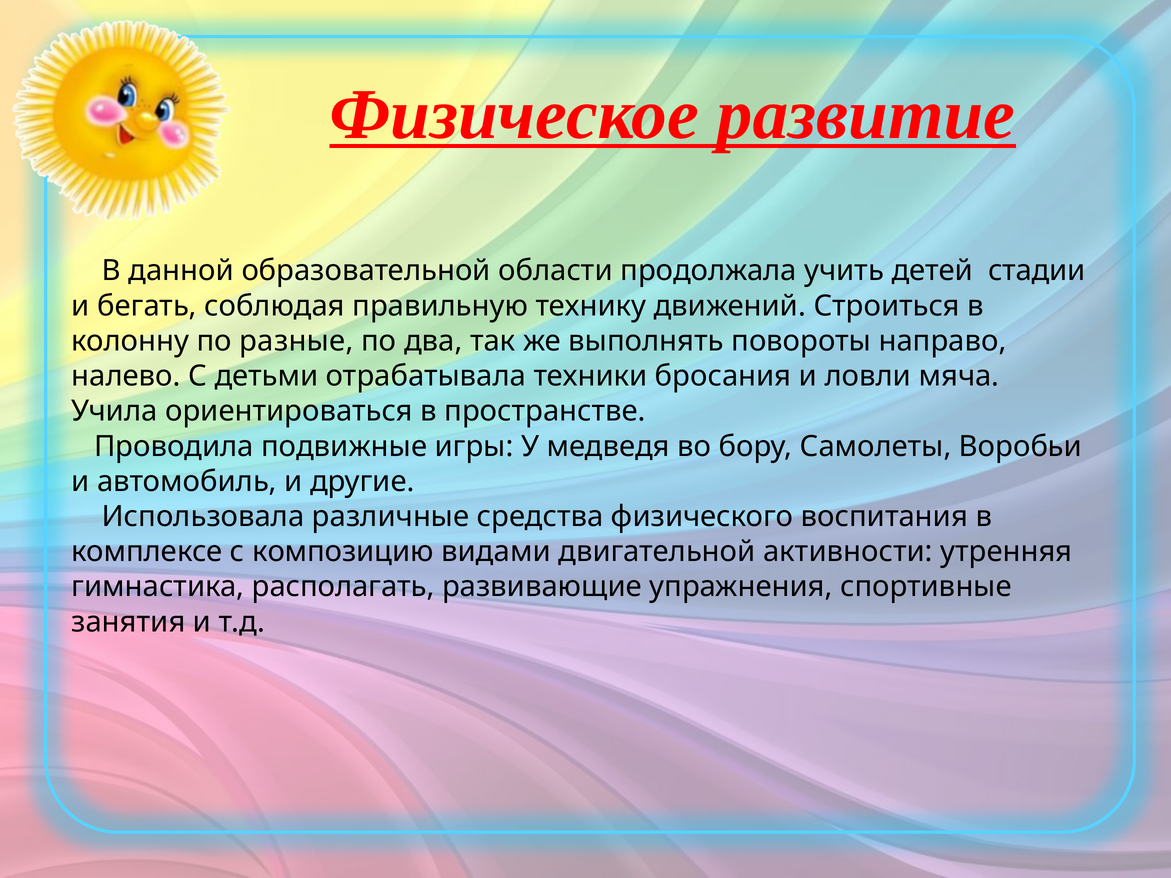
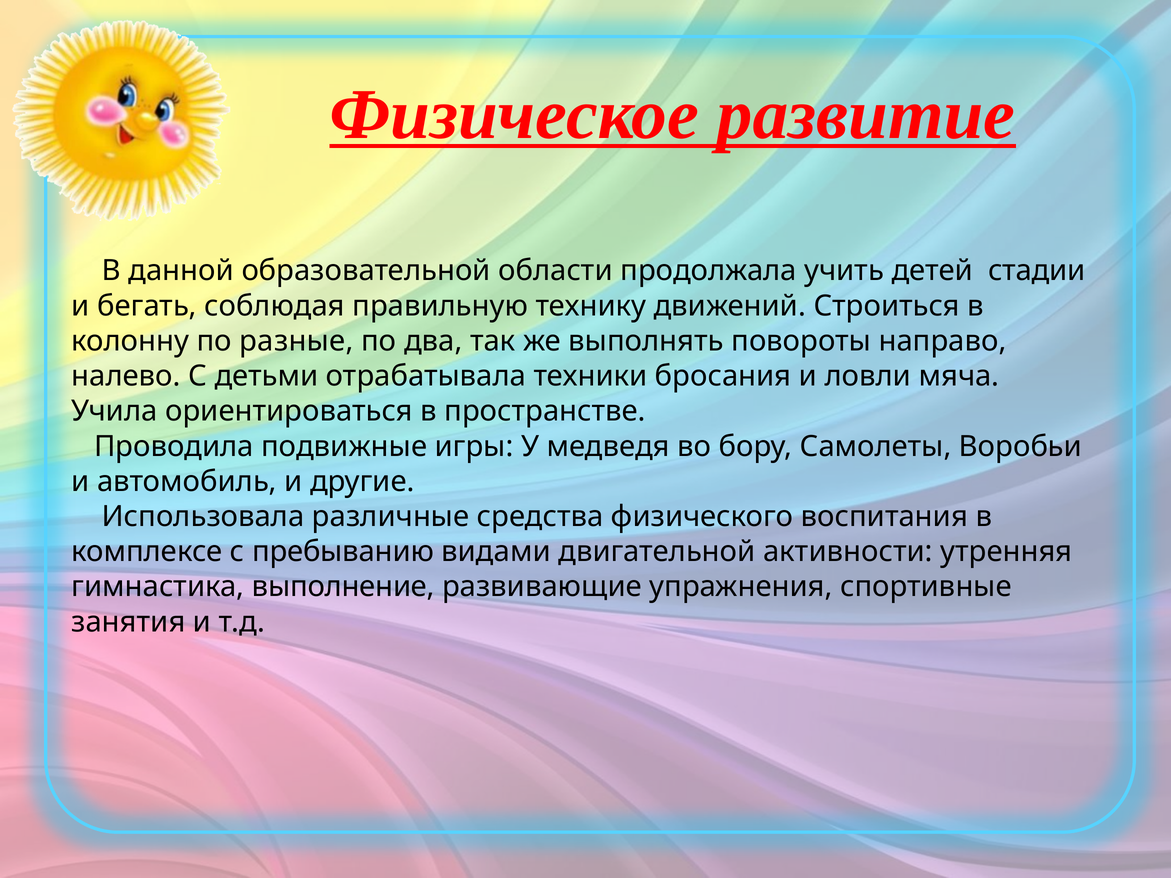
композицию: композицию -> пребыванию
располагать: располагать -> выполнение
